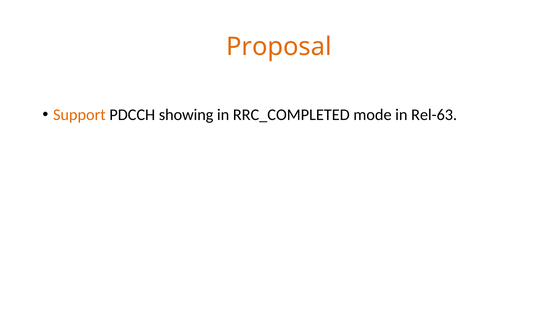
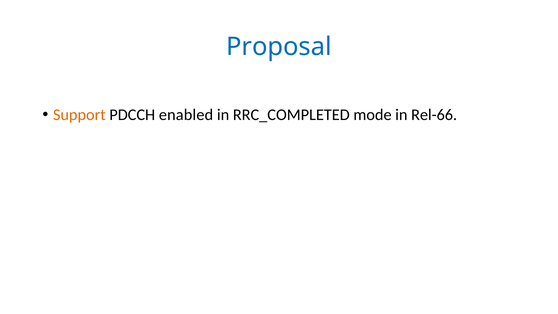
Proposal colour: orange -> blue
showing: showing -> enabled
Rel-63: Rel-63 -> Rel-66
